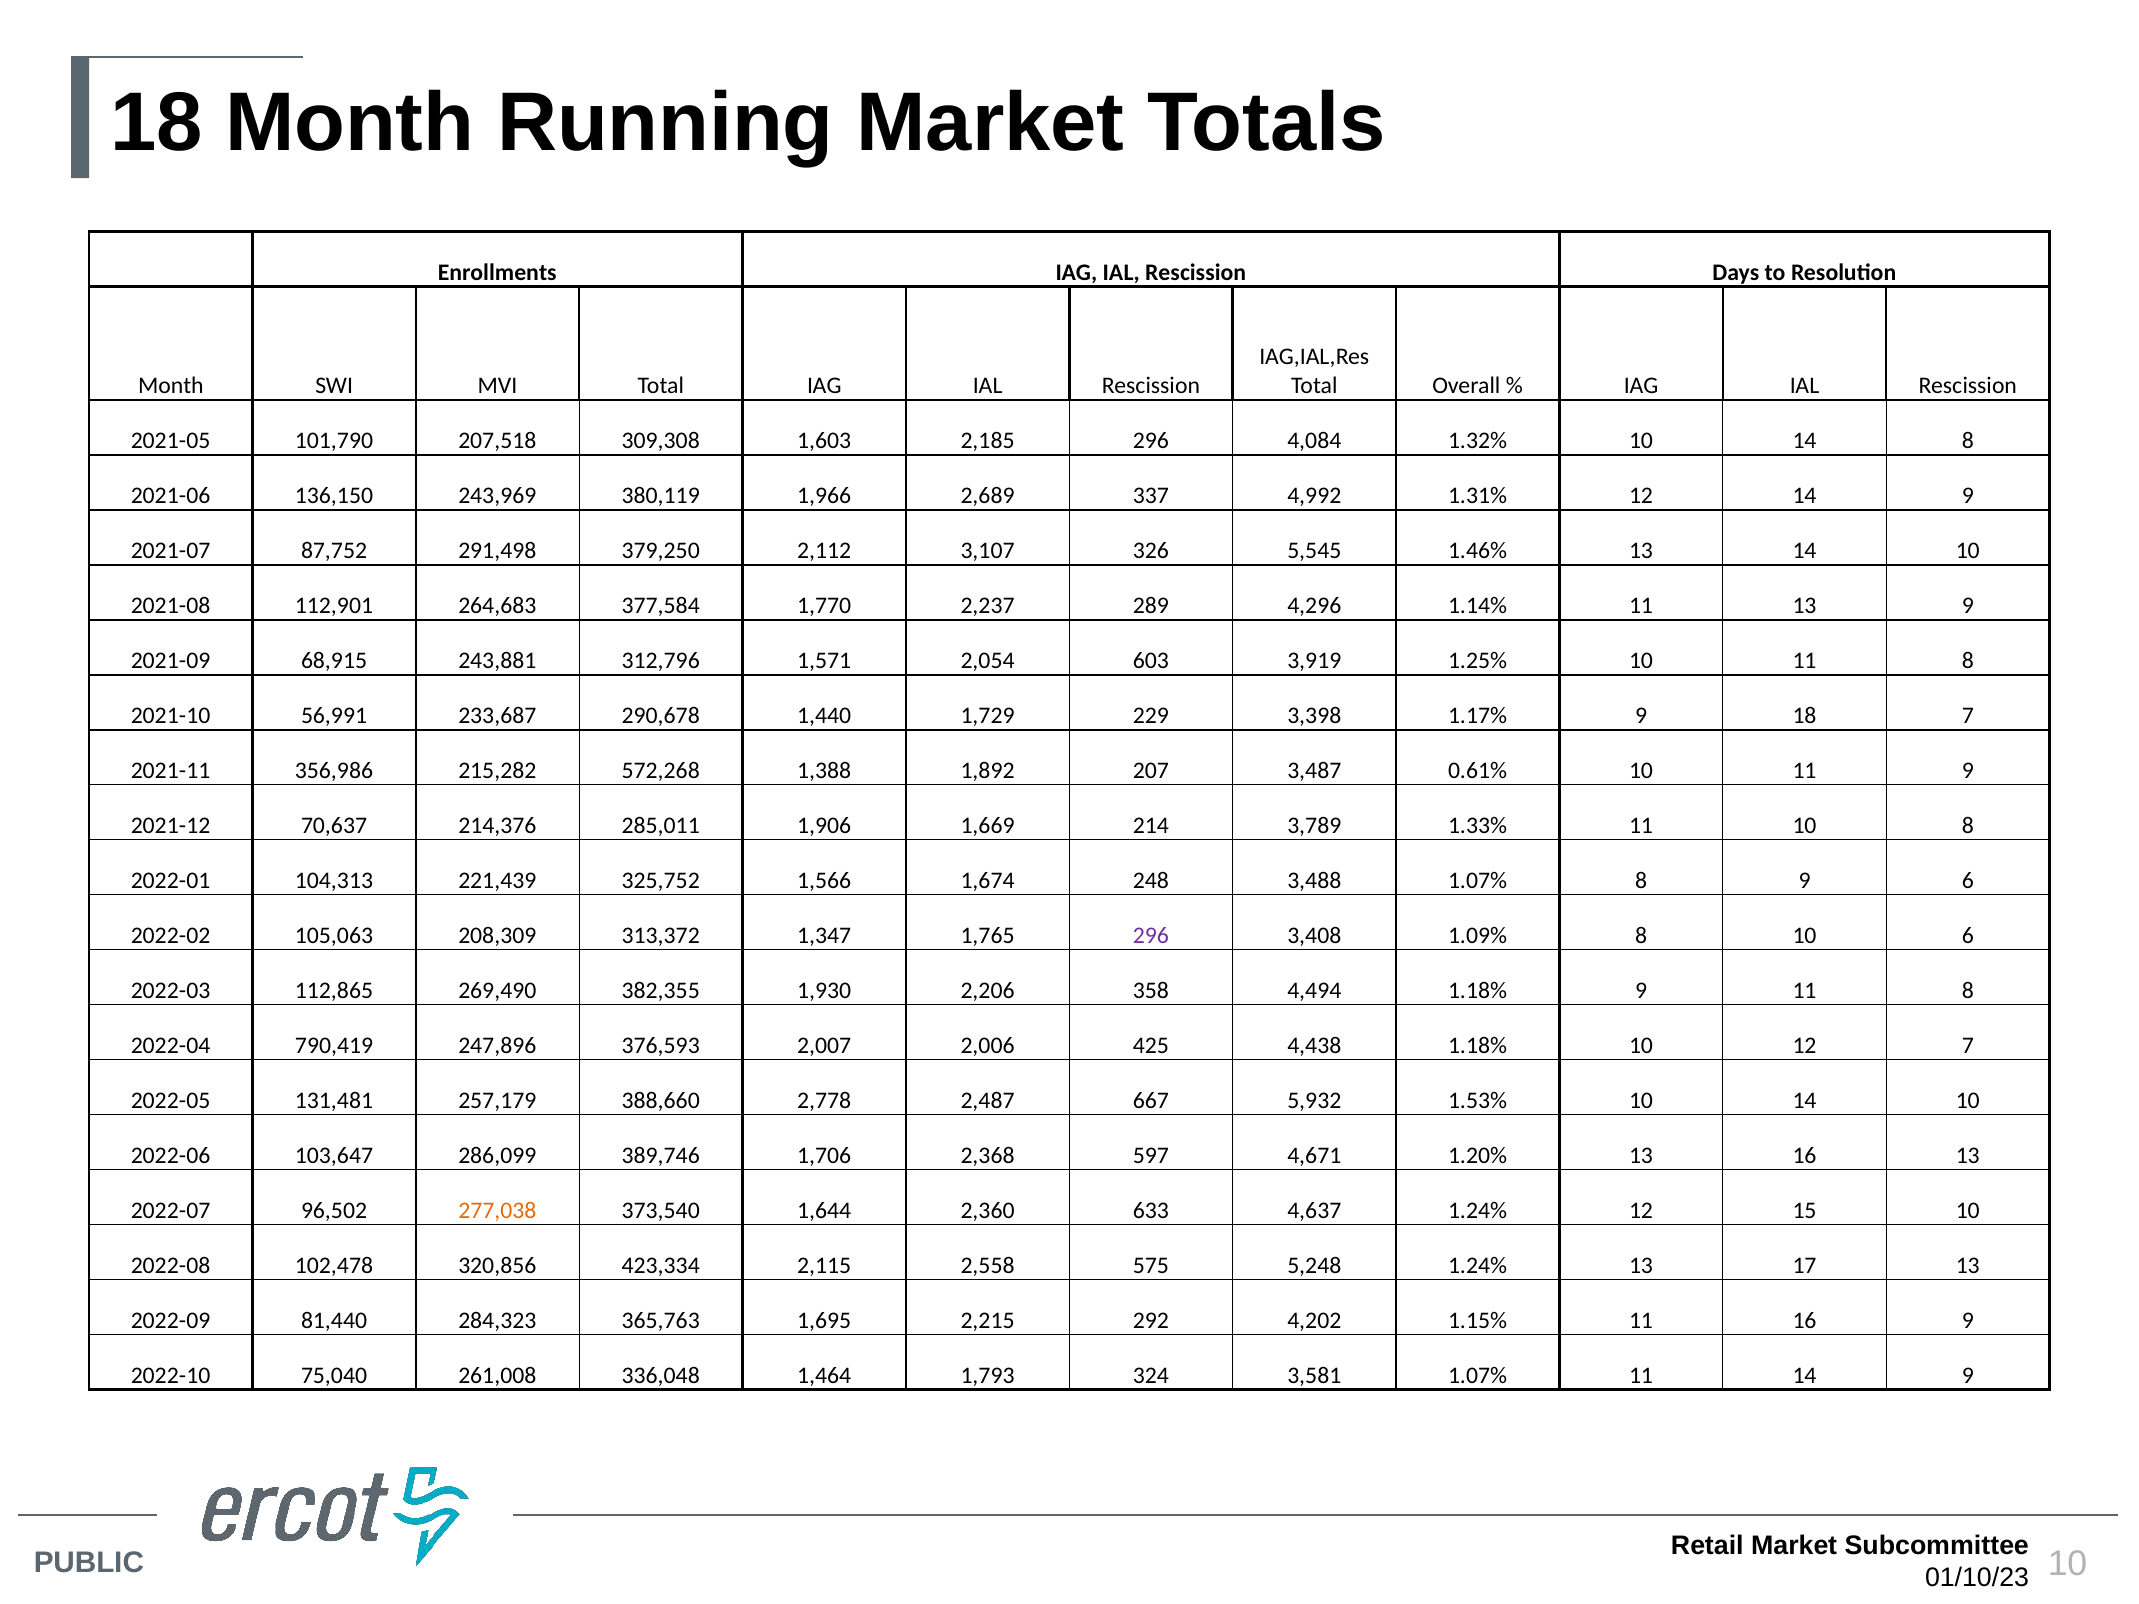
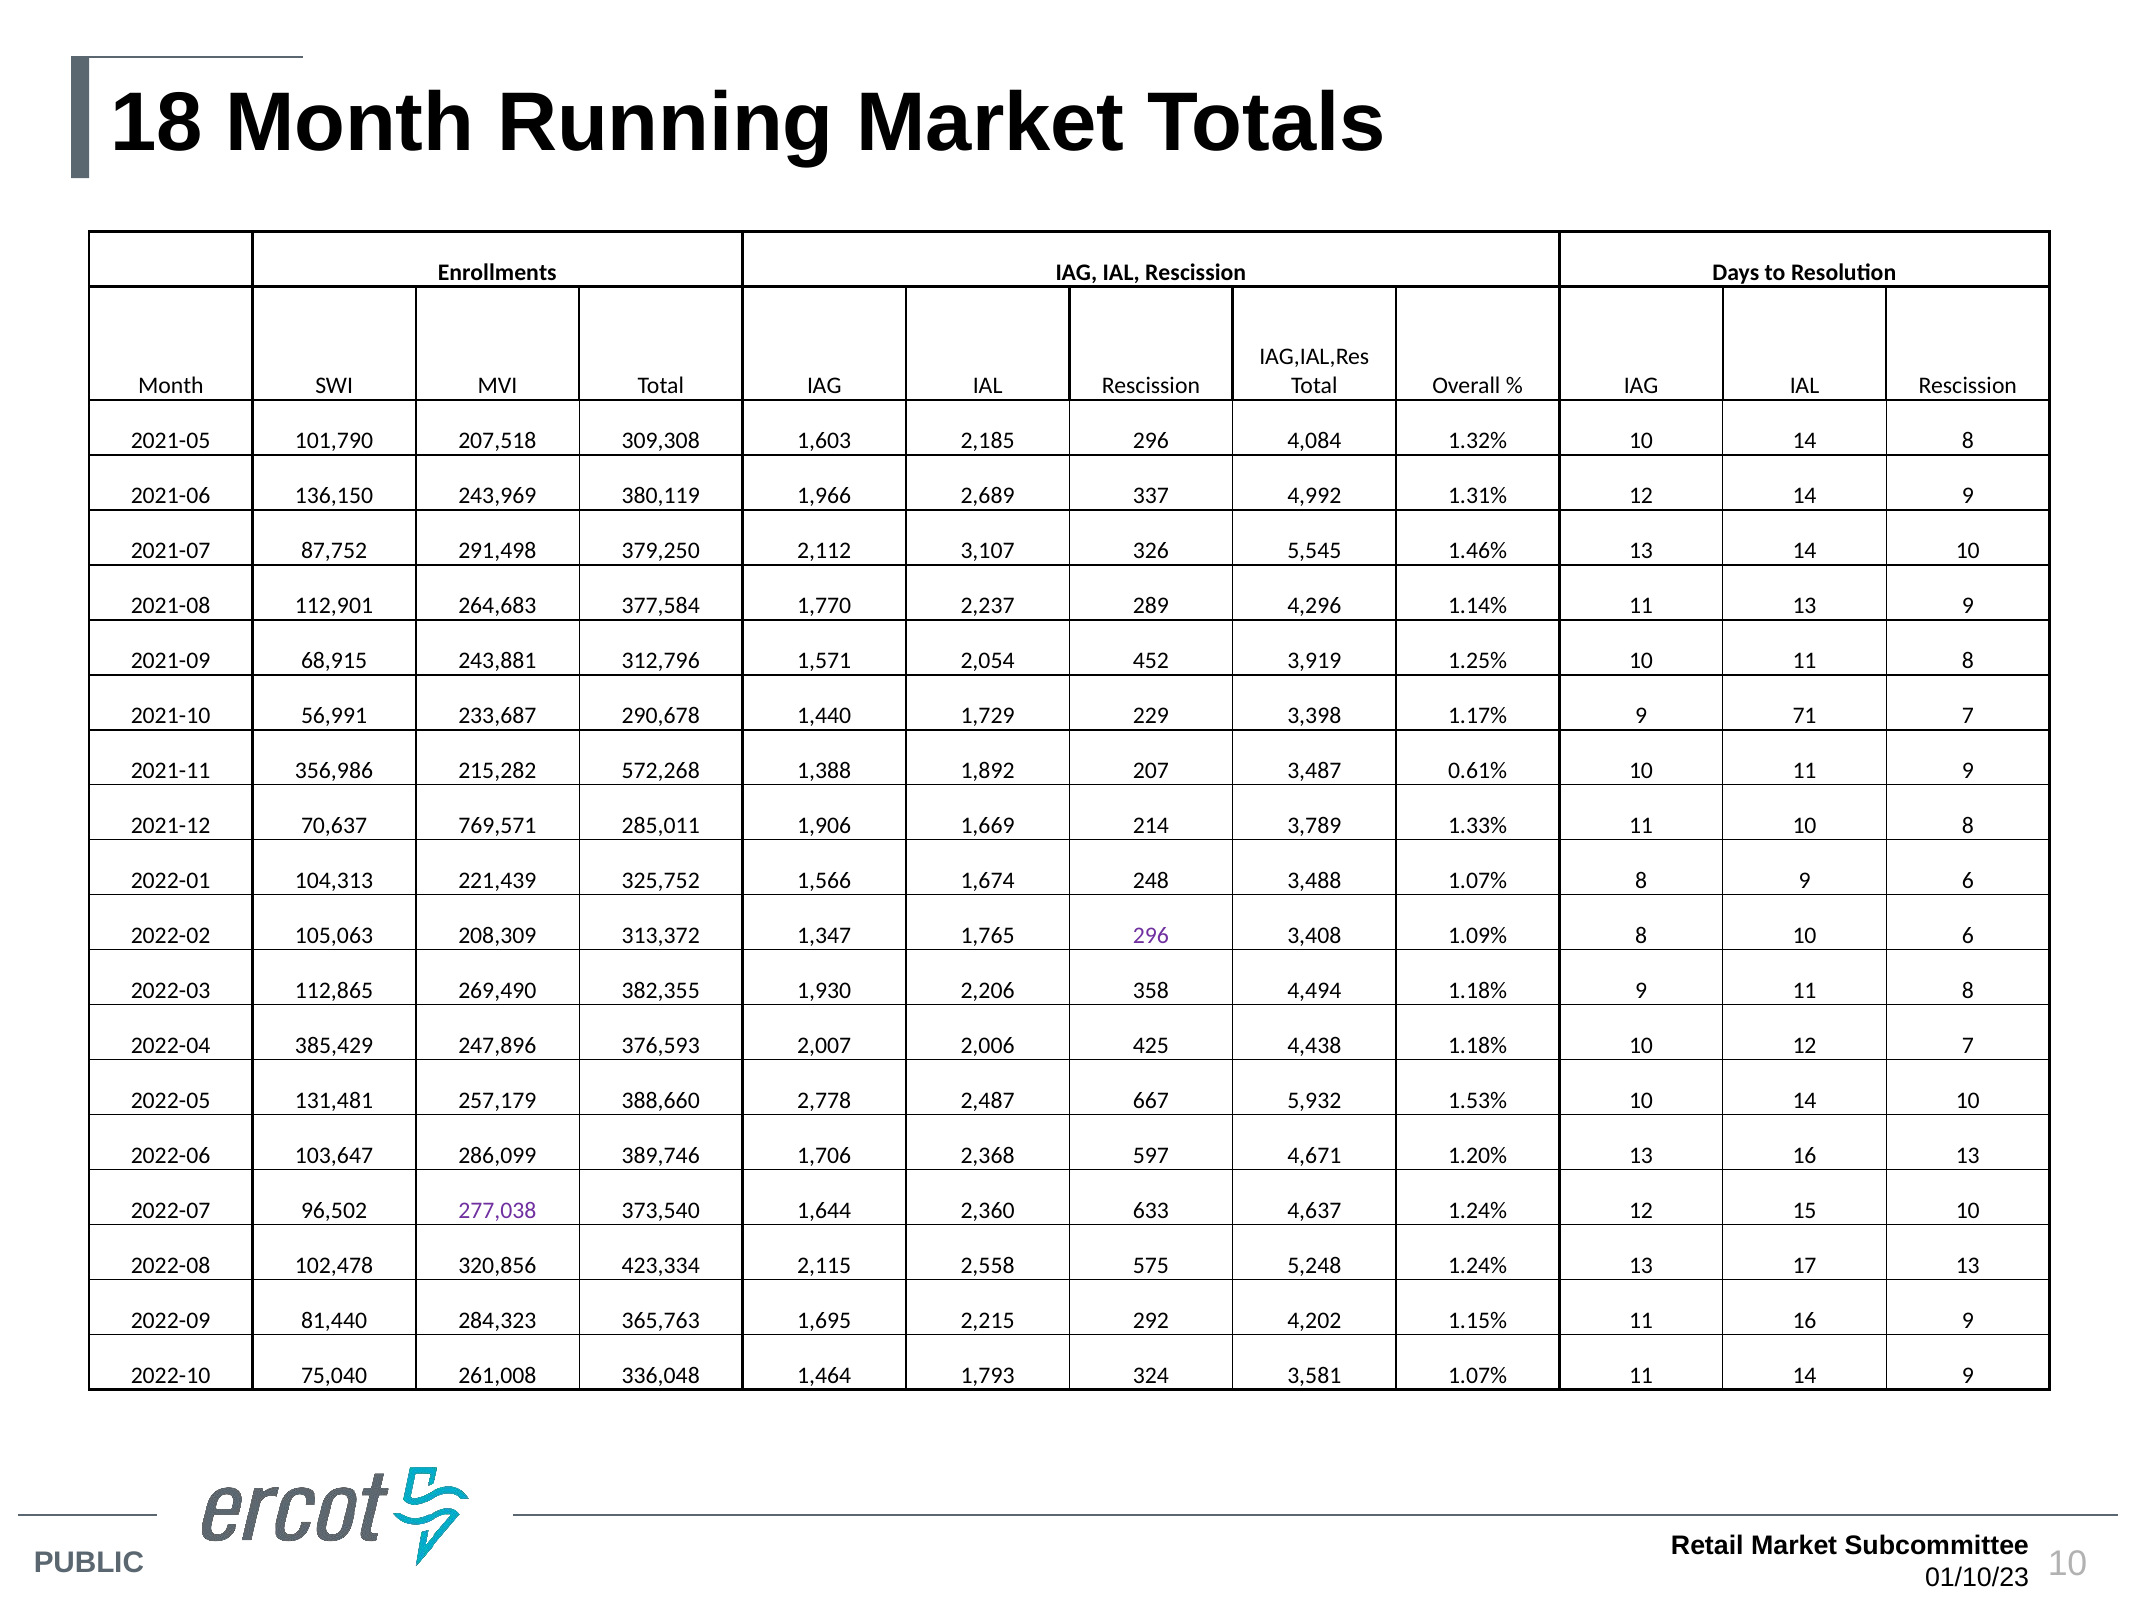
603: 603 -> 452
9 18: 18 -> 71
214,376: 214,376 -> 769,571
790,419: 790,419 -> 385,429
277,038 colour: orange -> purple
